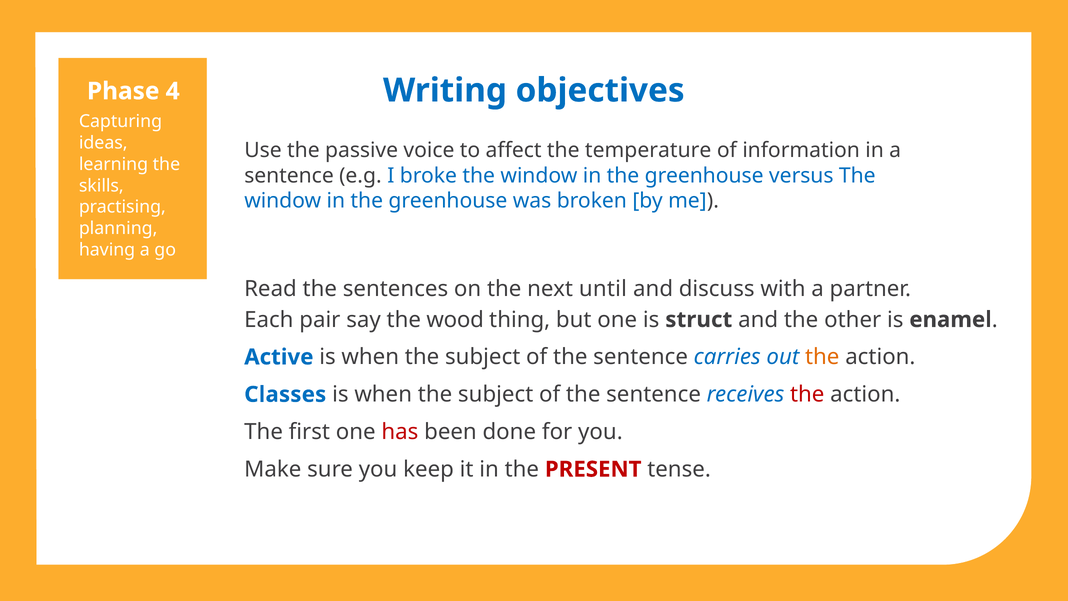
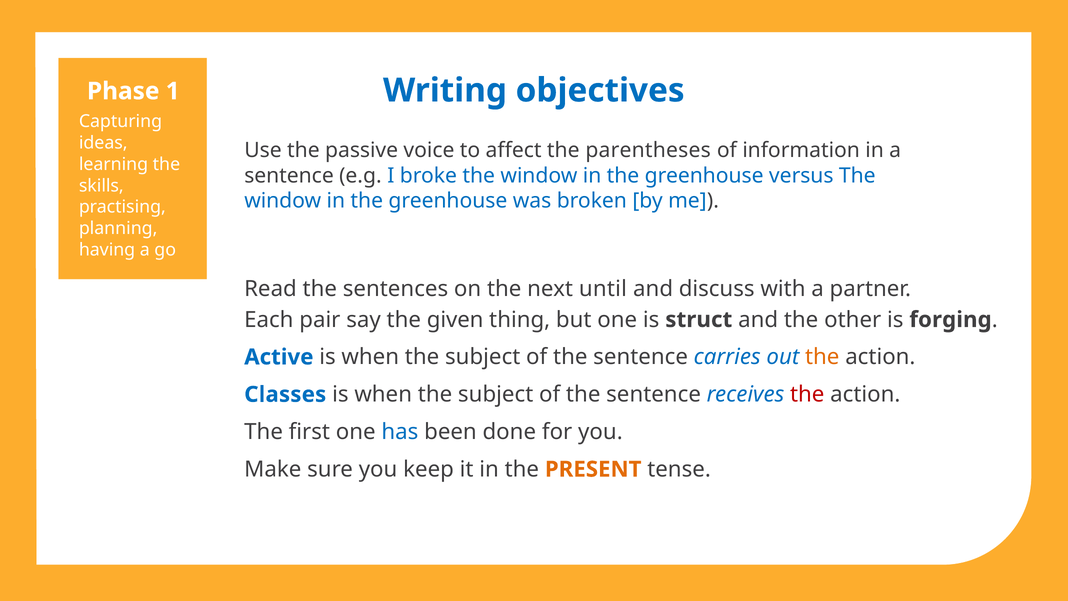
4: 4 -> 1
temperature: temperature -> parentheses
wood: wood -> given
enamel: enamel -> forging
has colour: red -> blue
PRESENT colour: red -> orange
